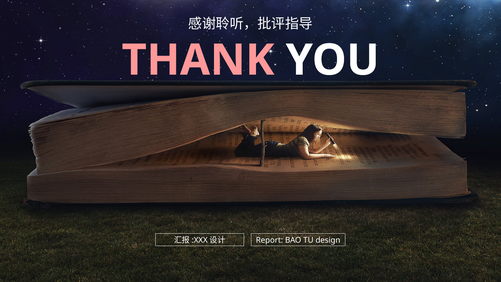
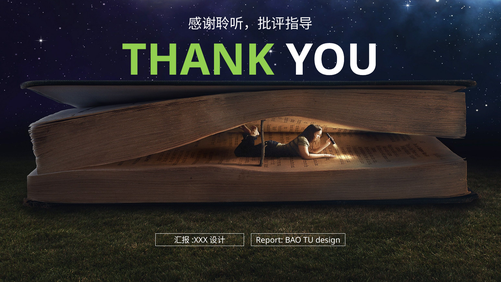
THANK colour: pink -> light green
